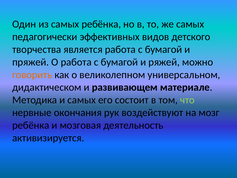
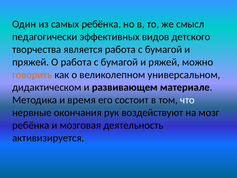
же самых: самых -> смысл
и самых: самых -> время
что colour: light green -> white
